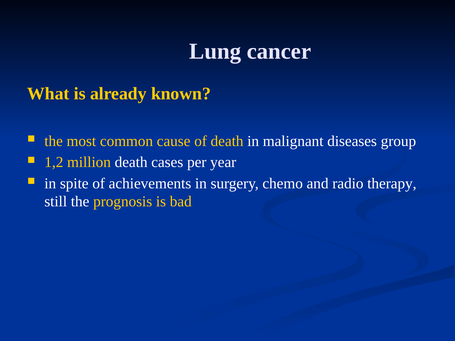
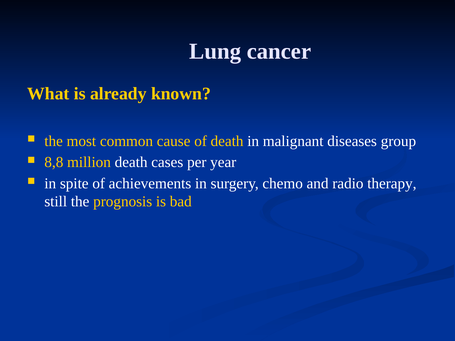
1,2: 1,2 -> 8,8
